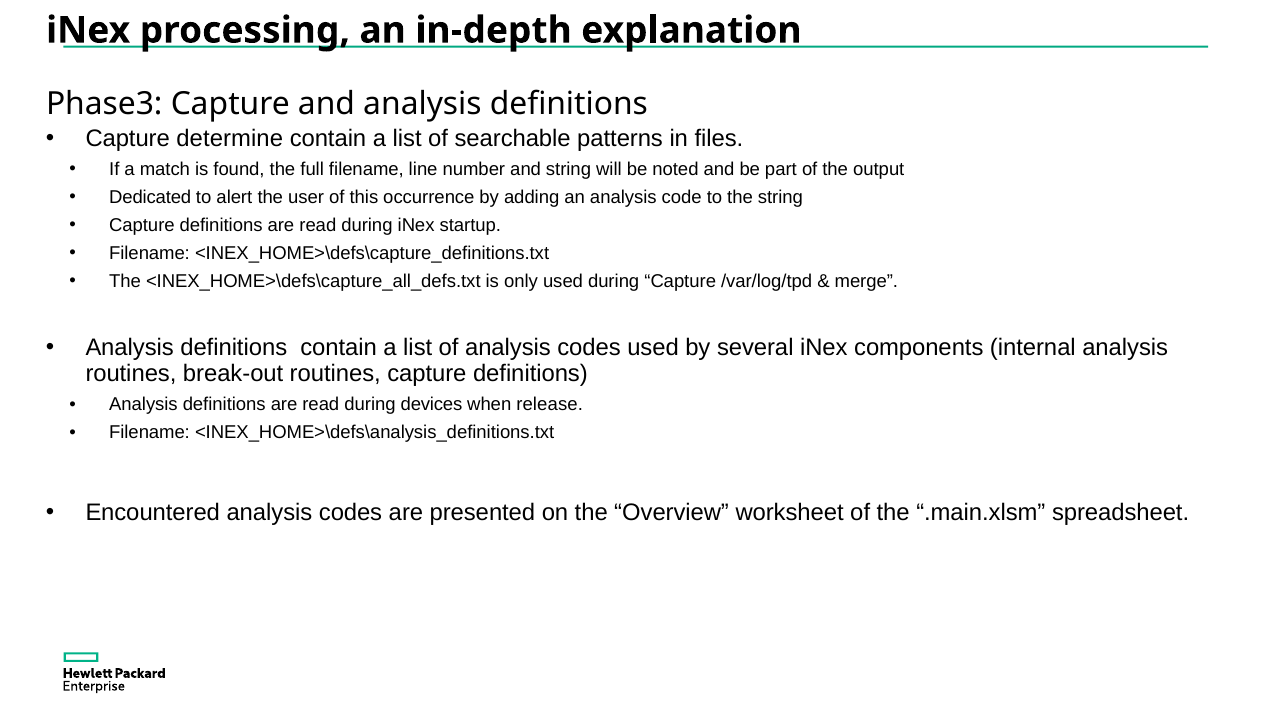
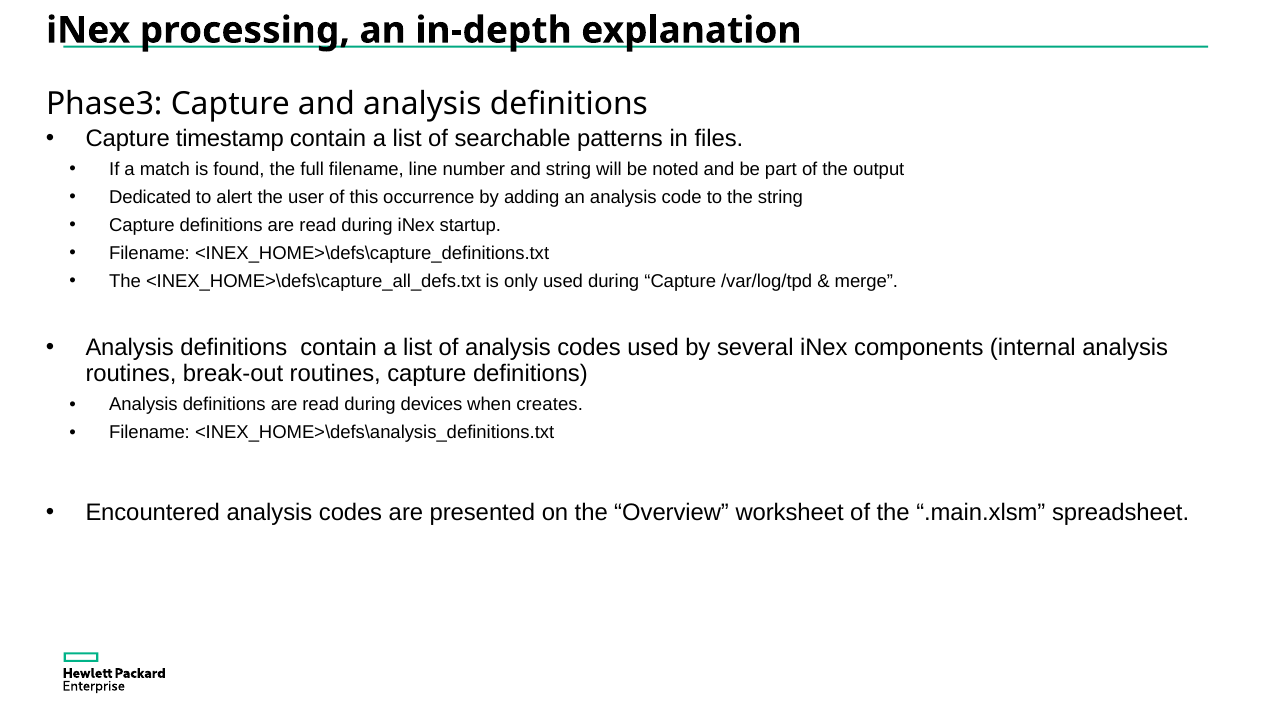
determine: determine -> timestamp
release: release -> creates
